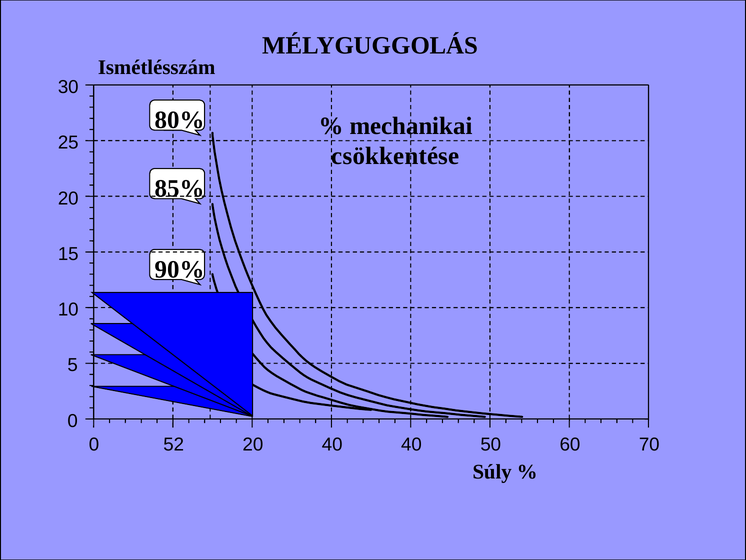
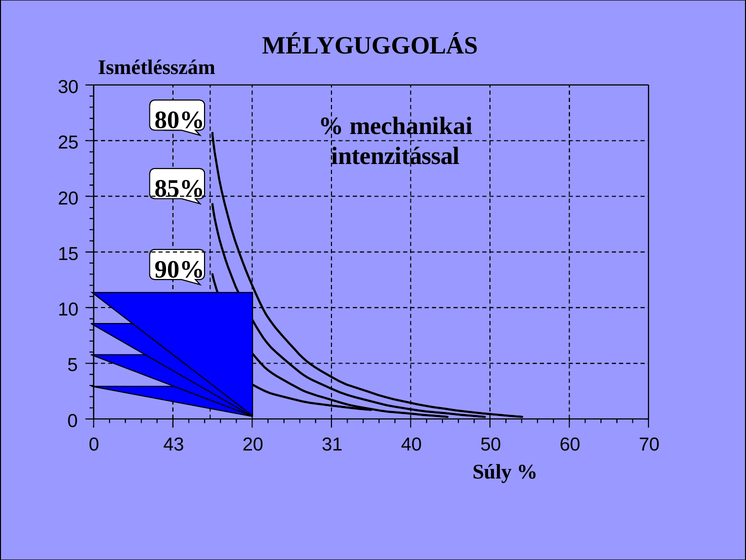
csökkentése: csökkentése -> intenzitással
52: 52 -> 43
20 40: 40 -> 31
